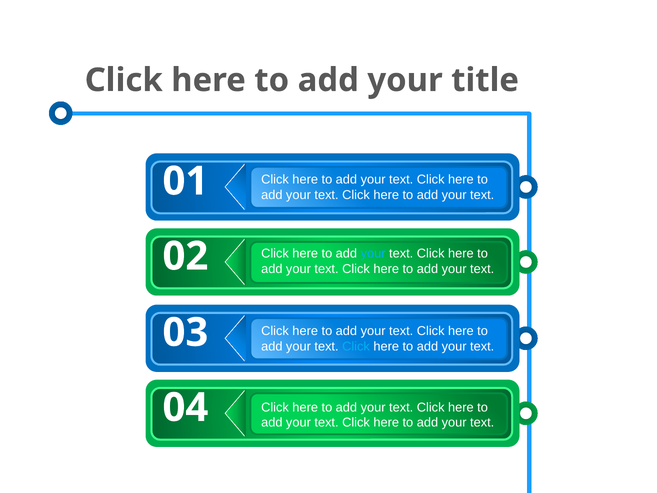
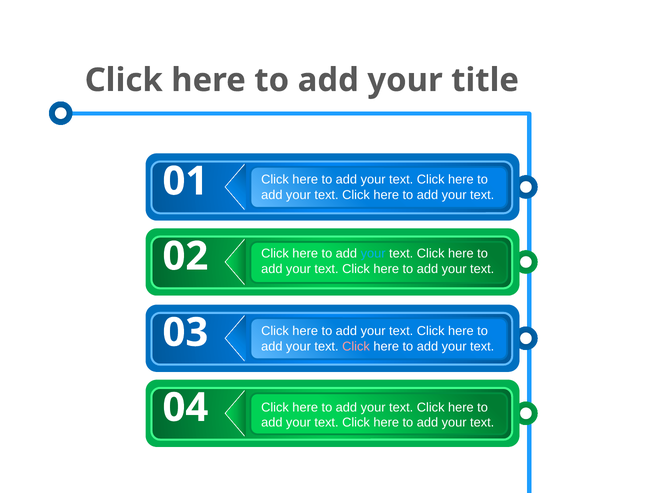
Click at (356, 346) colour: light blue -> pink
